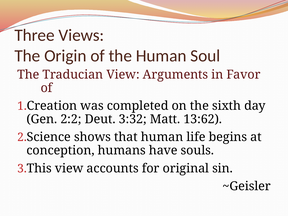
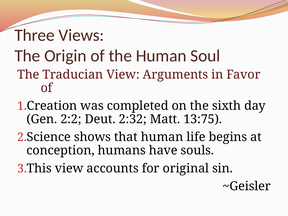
3:32: 3:32 -> 2:32
13:62: 13:62 -> 13:75
